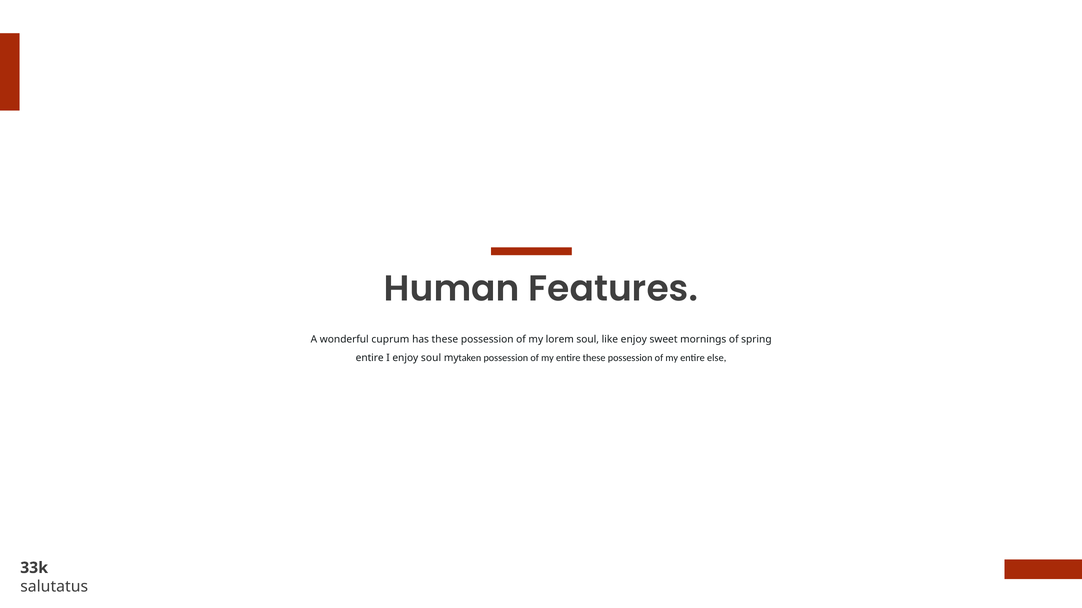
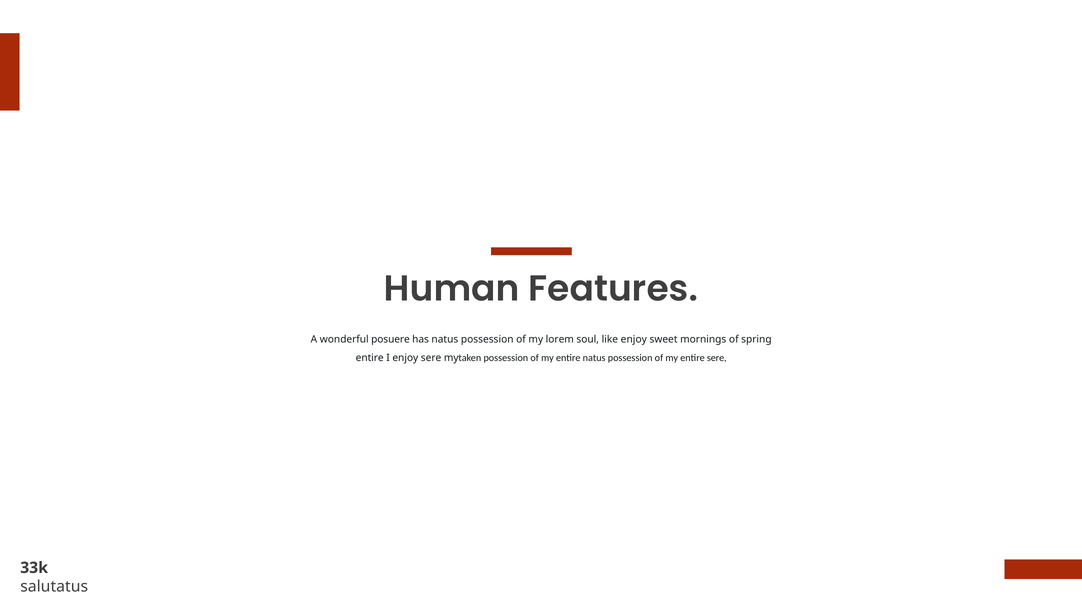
cuprum: cuprum -> posuere
has these: these -> natus
enjoy soul: soul -> sere
entire these: these -> natus
entire else: else -> sere
